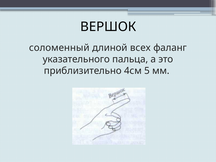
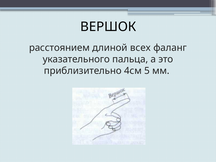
соломенный: соломенный -> расстоянием
